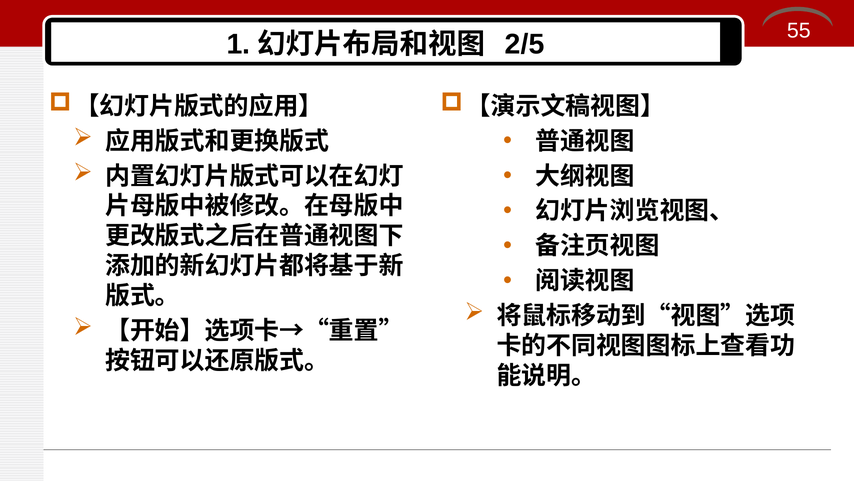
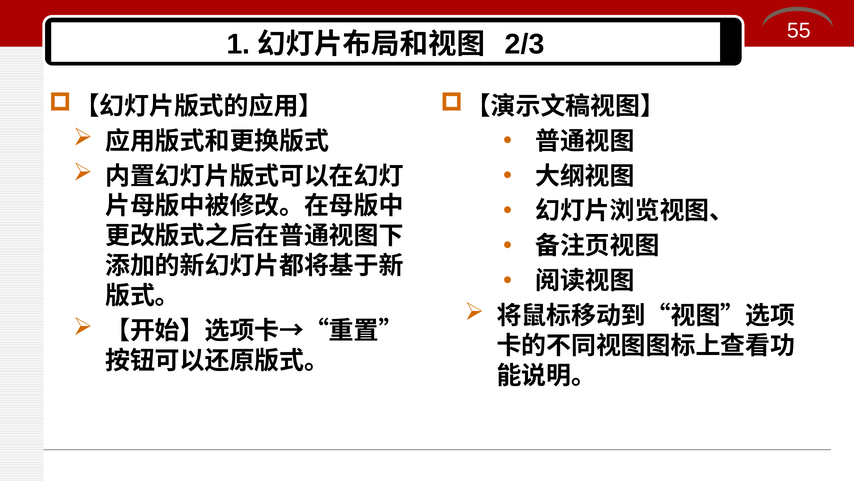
2/5: 2/5 -> 2/3
